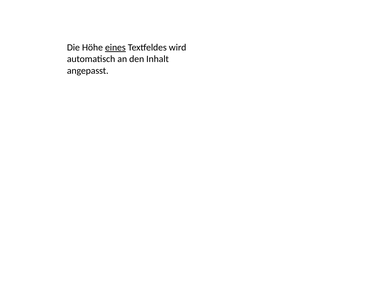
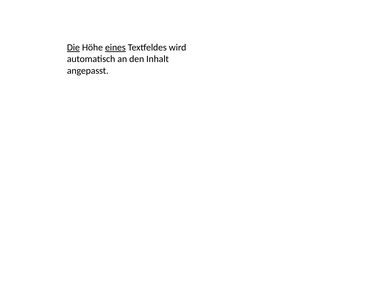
Die underline: none -> present
